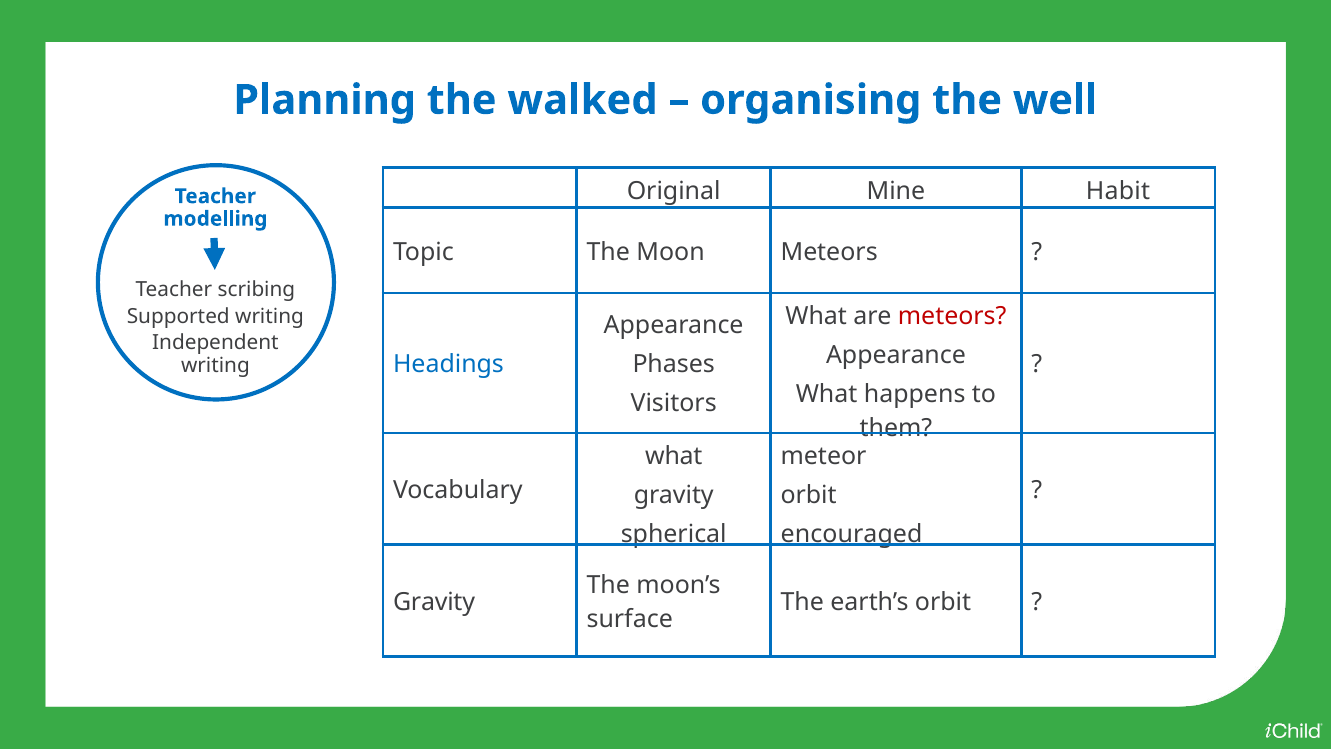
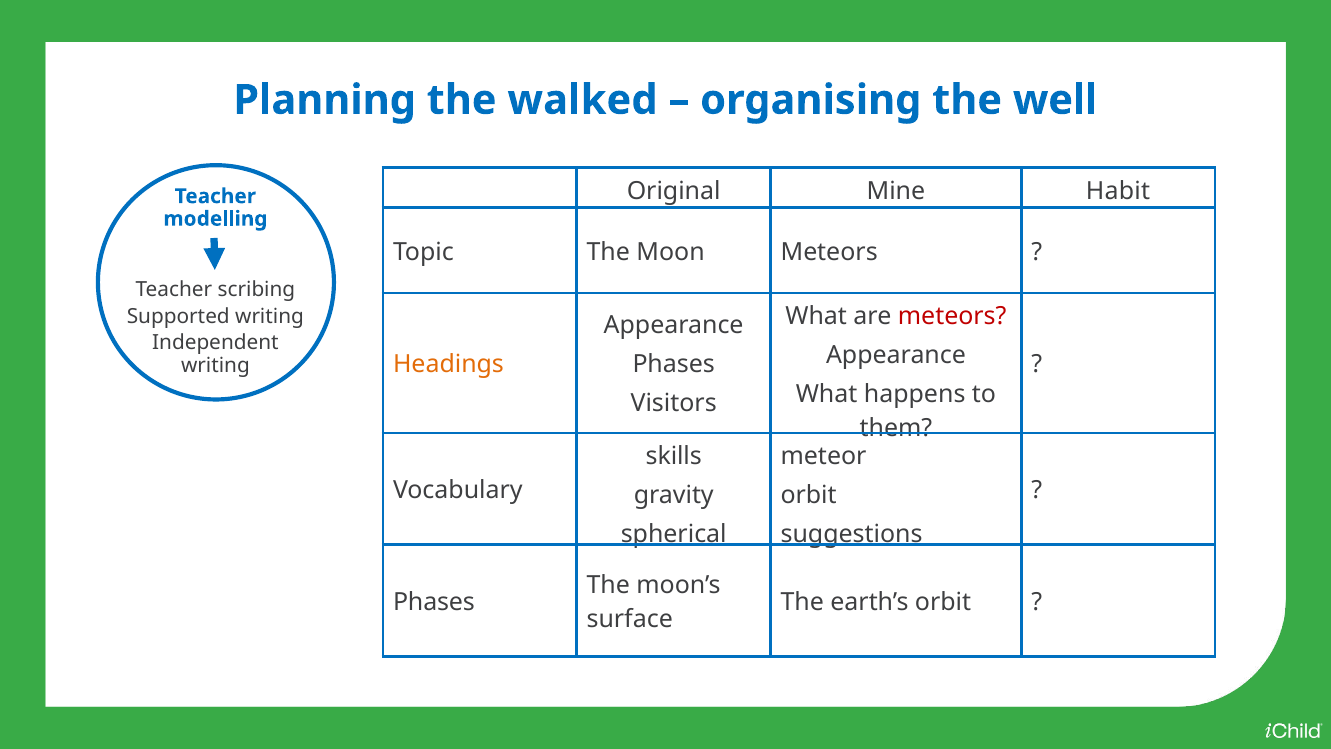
Headings colour: blue -> orange
what at (674, 456): what -> skills
encouraged: encouraged -> suggestions
Gravity at (434, 602): Gravity -> Phases
